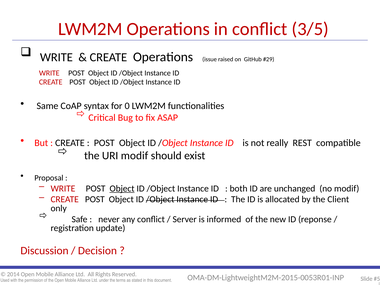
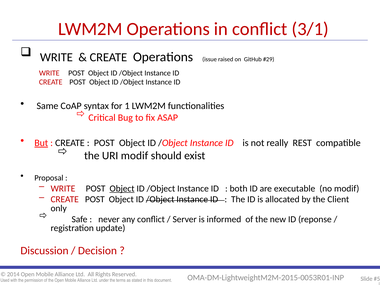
3/5: 3/5 -> 3/1
0: 0 -> 1
But underline: none -> present
unchanged: unchanged -> executable
